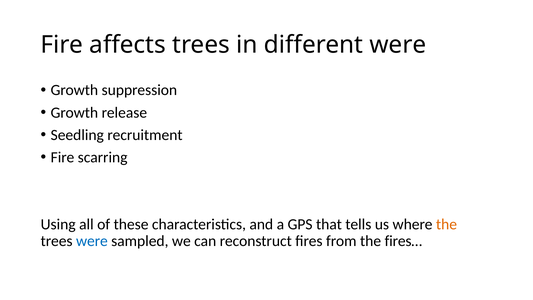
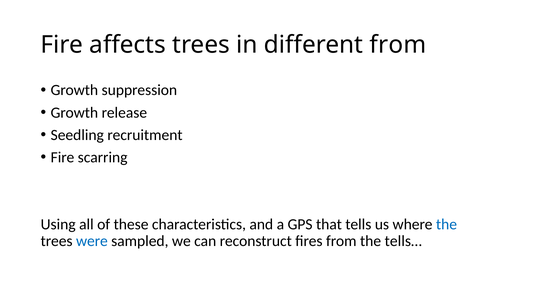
different were: were -> from
the at (447, 224) colour: orange -> blue
fires…: fires… -> tells…
